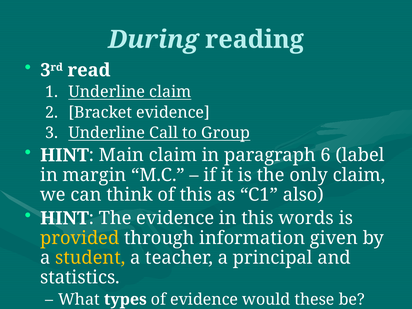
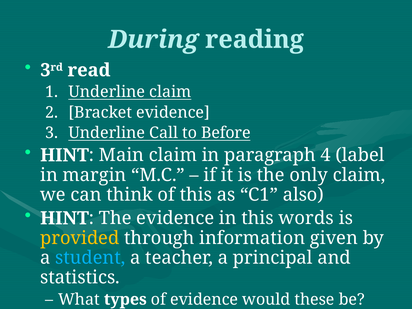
Group: Group -> Before
6: 6 -> 4
student colour: yellow -> light blue
